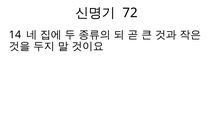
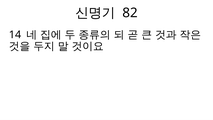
72: 72 -> 82
